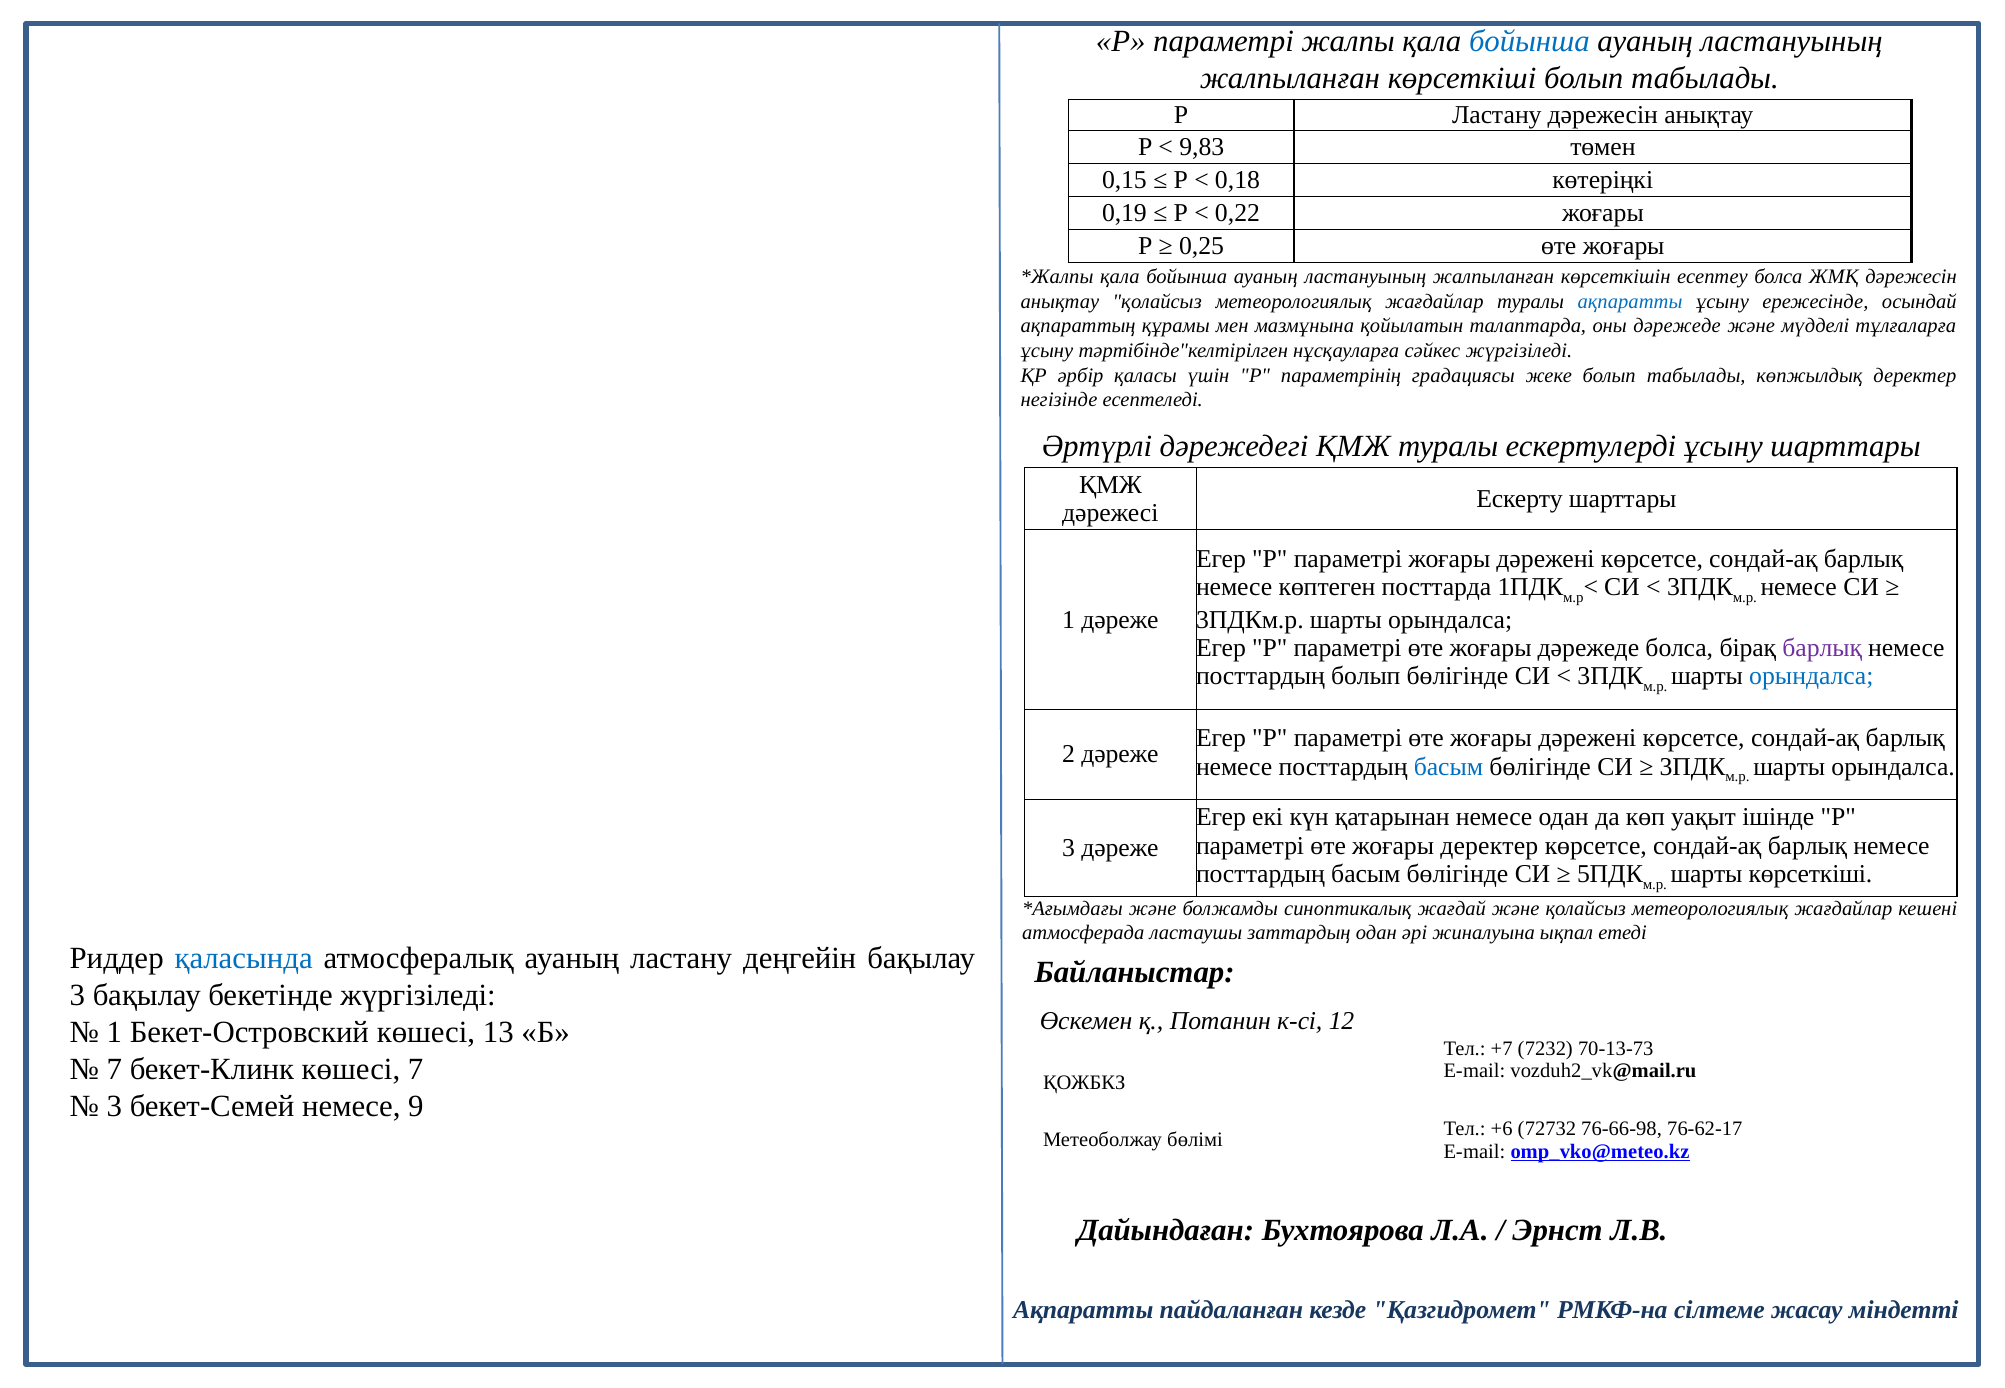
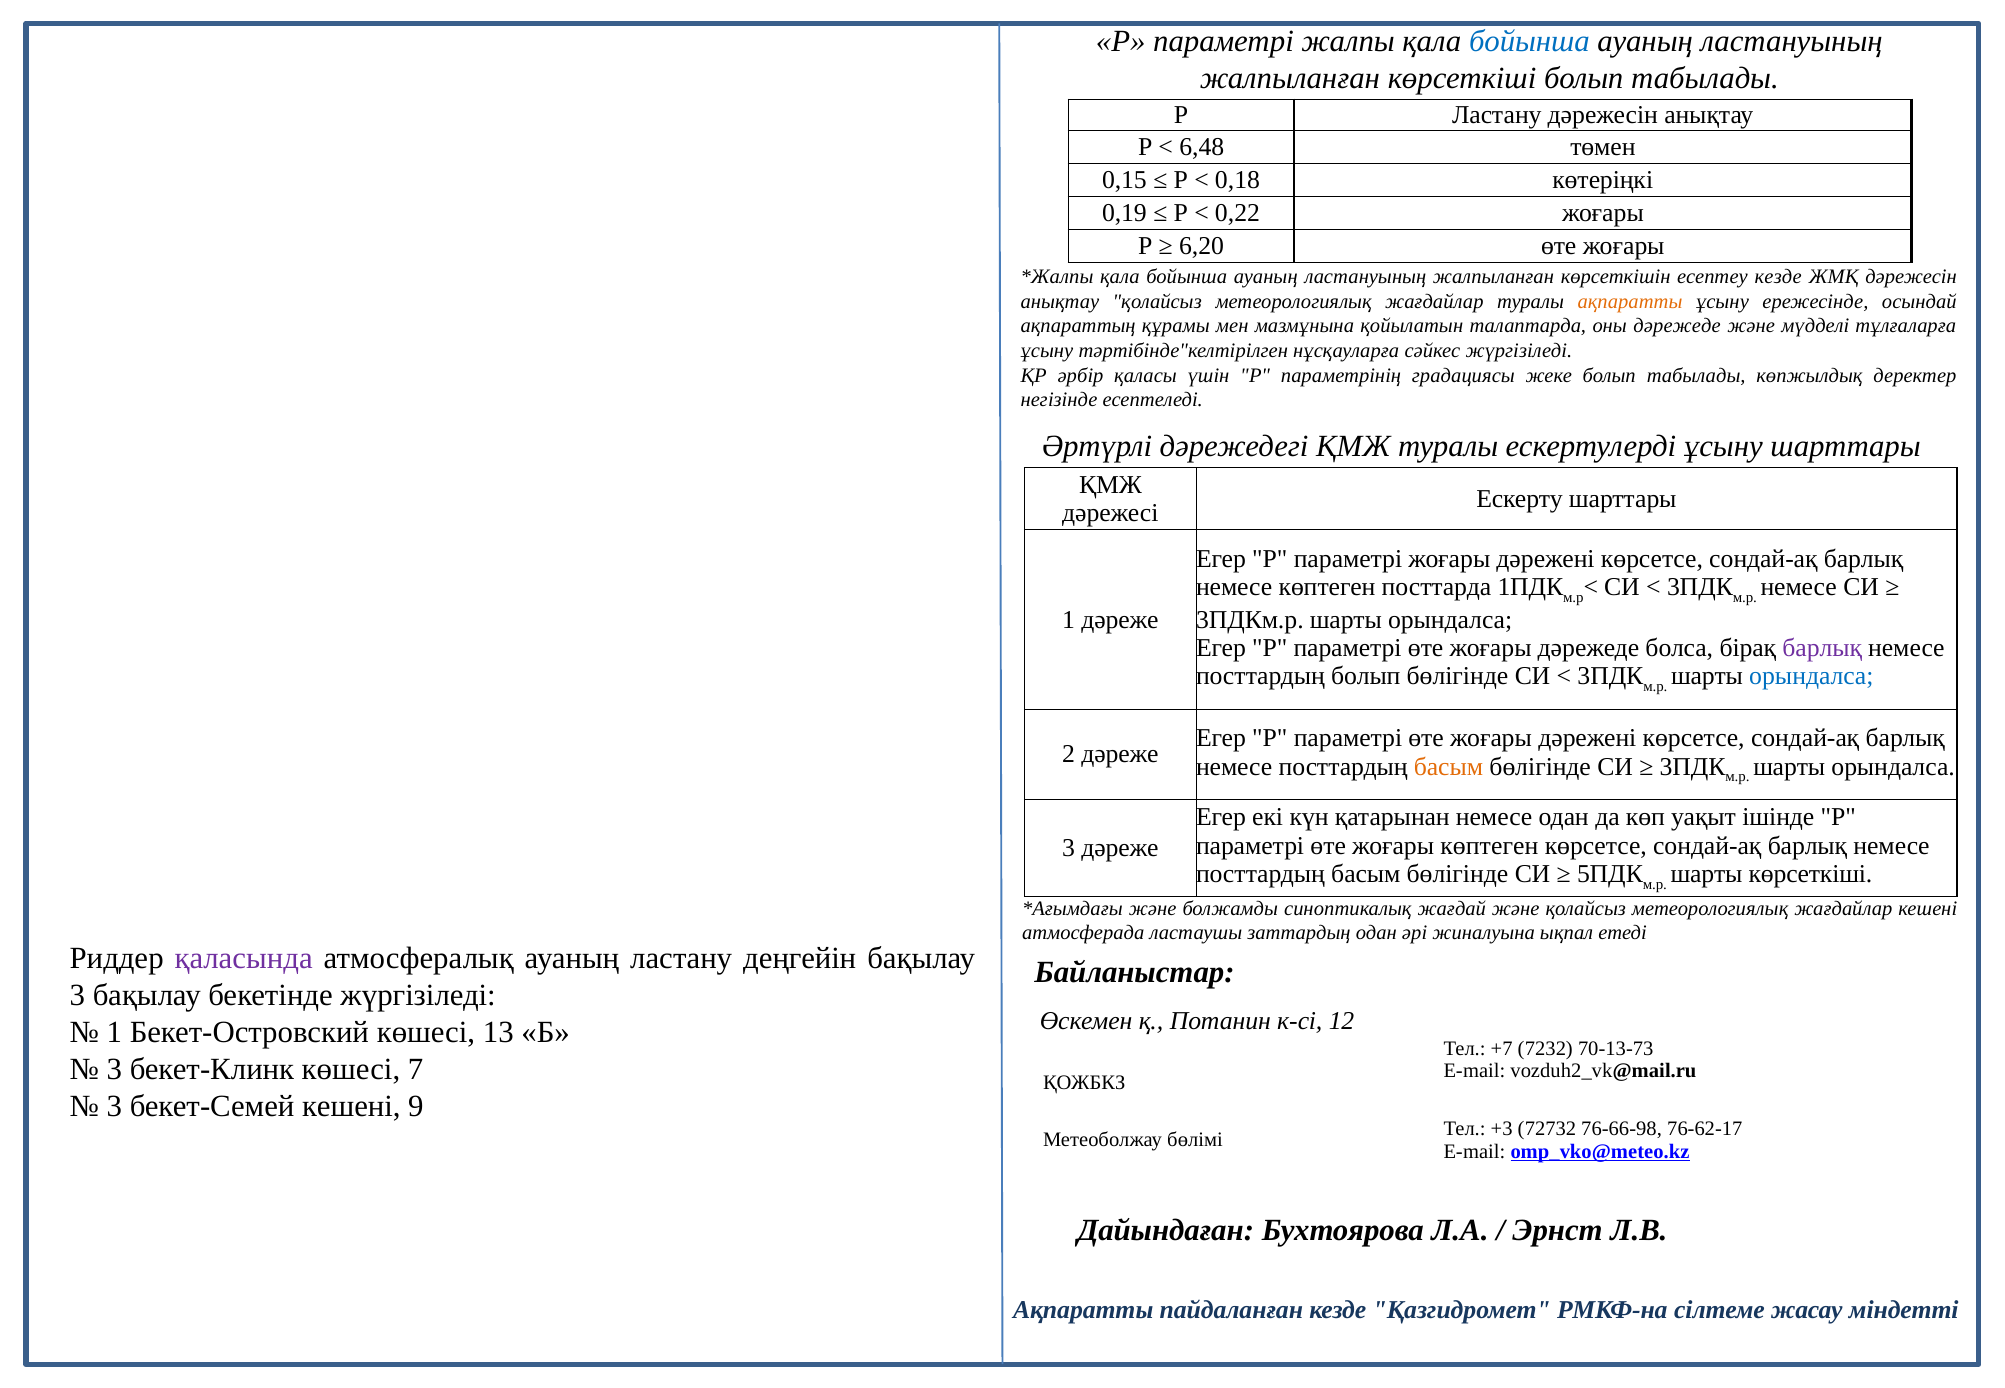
9,83: 9,83 -> 6,48
0,25: 0,25 -> 6,20
есептеу болса: болса -> кезде
ақпаратты at (1630, 301) colour: blue -> orange
басым at (1448, 767) colour: blue -> orange
жоғары деректер: деректер -> көптеген
қаласында colour: blue -> purple
7 at (114, 1069): 7 -> 3
бекет-Семей немесе: немесе -> кешені
+6: +6 -> +3
